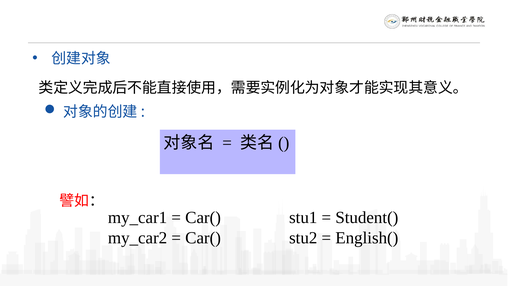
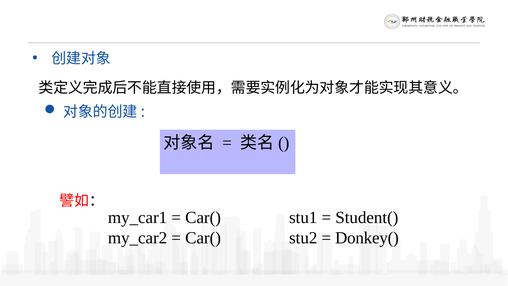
English(: English( -> Donkey(
